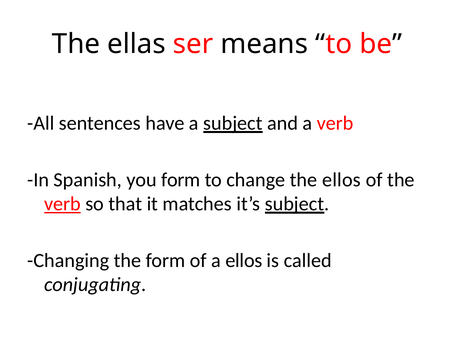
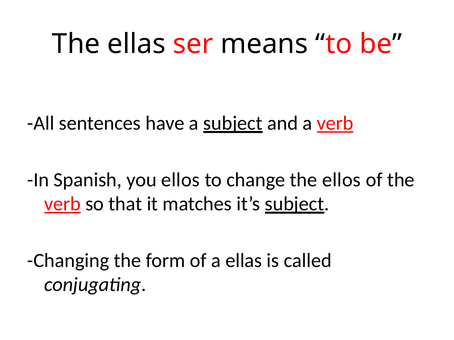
verb at (335, 123) underline: none -> present
you form: form -> ellos
a ellos: ellos -> ellas
